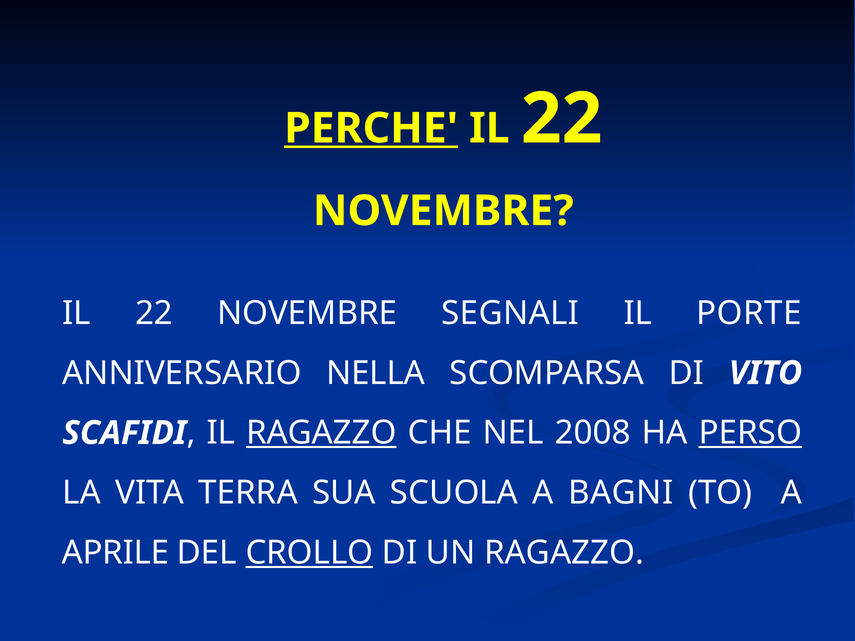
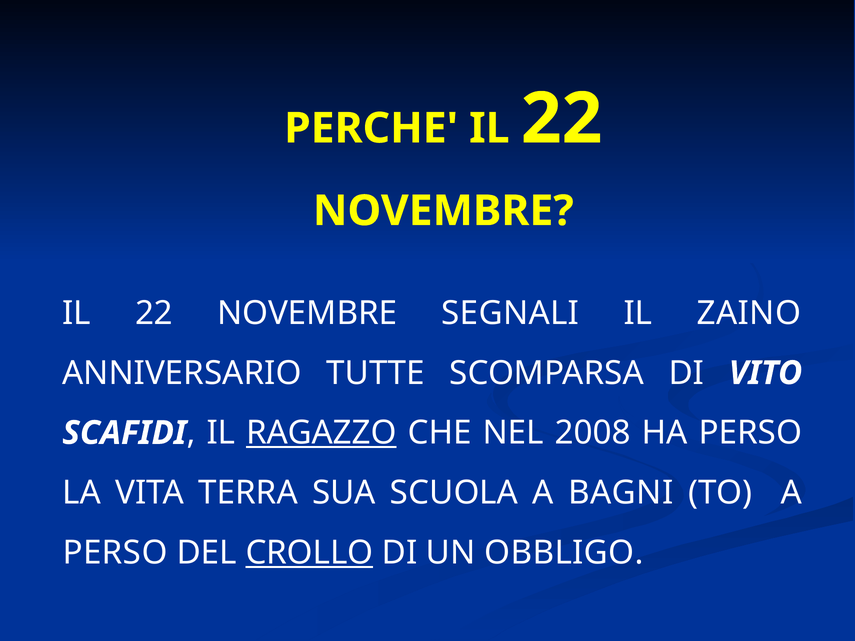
PERCHE underline: present -> none
PORTE: PORTE -> ZAINO
NELLA: NELLA -> TUTTE
PERSO at (750, 433) underline: present -> none
APRILE at (115, 553): APRILE -> PERSO
UN RAGAZZO: RAGAZZO -> OBBLIGO
